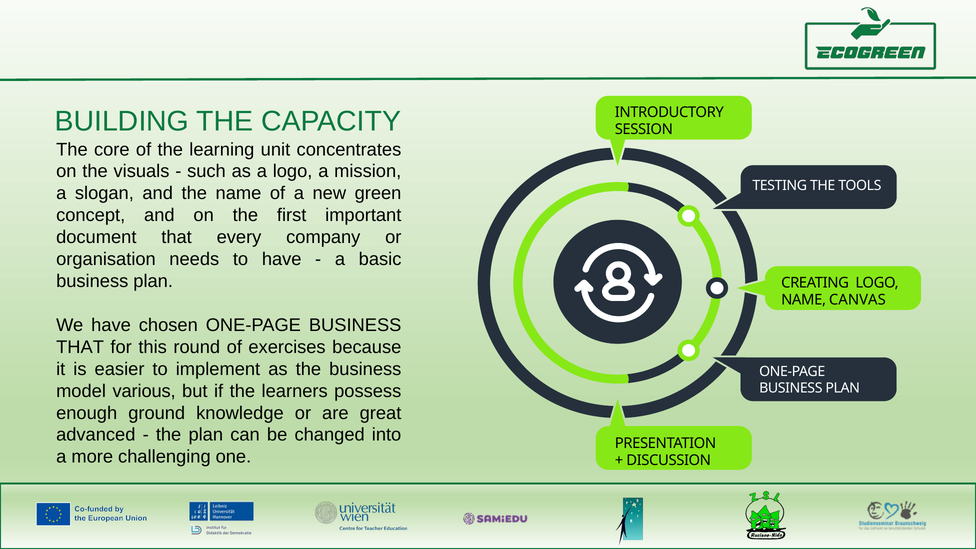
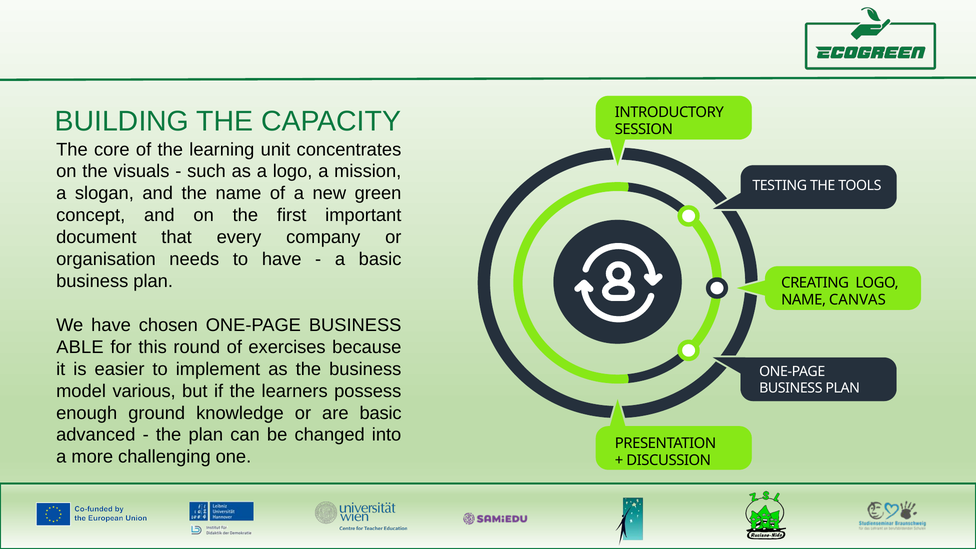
THAT at (80, 347): THAT -> ABLE
are great: great -> basic
